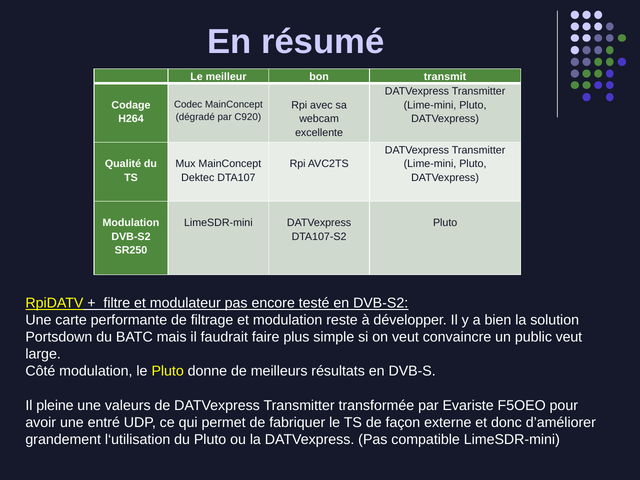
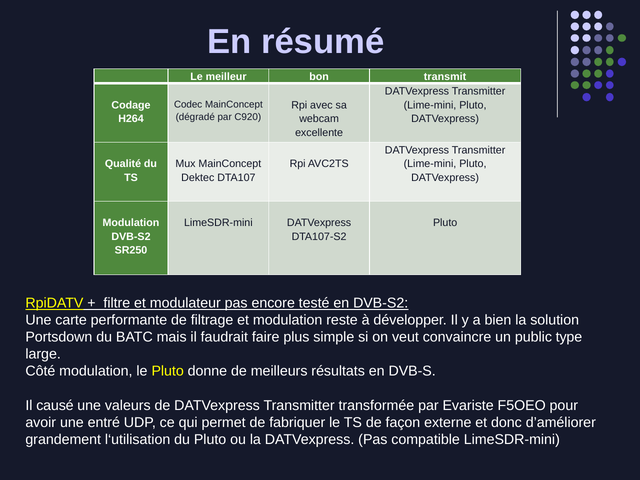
public veut: veut -> type
pleine: pleine -> causé
